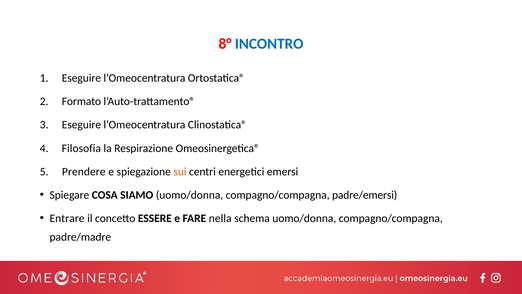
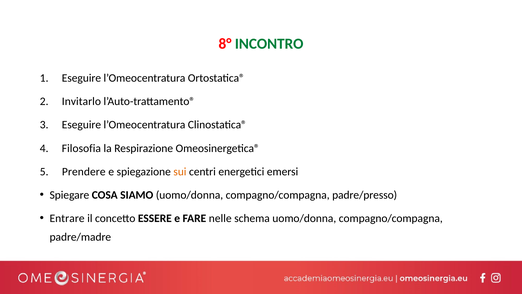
INCONTRO colour: blue -> green
Formato: Formato -> Invitarlo
padre/emersi: padre/emersi -> padre/presso
nella: nella -> nelle
